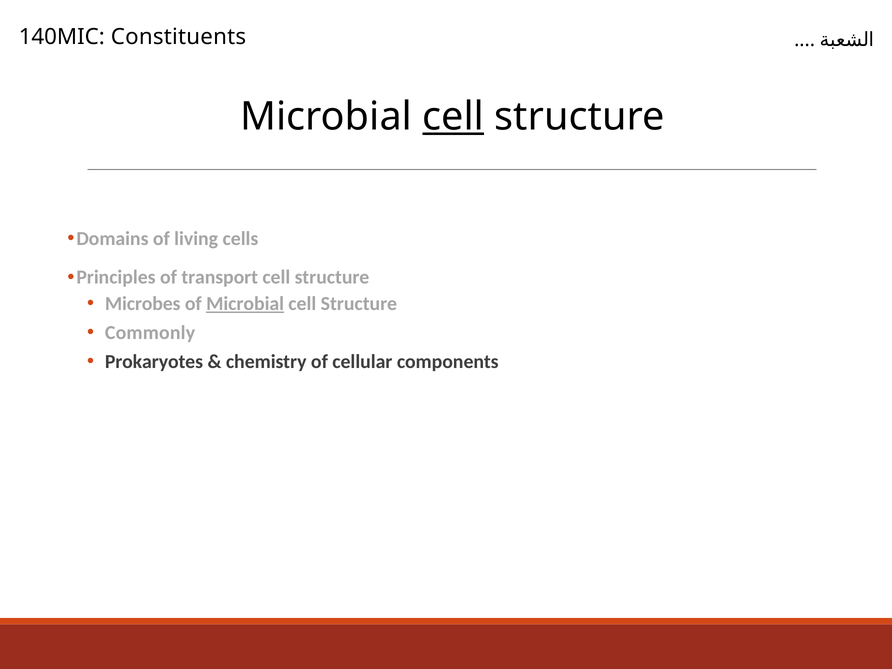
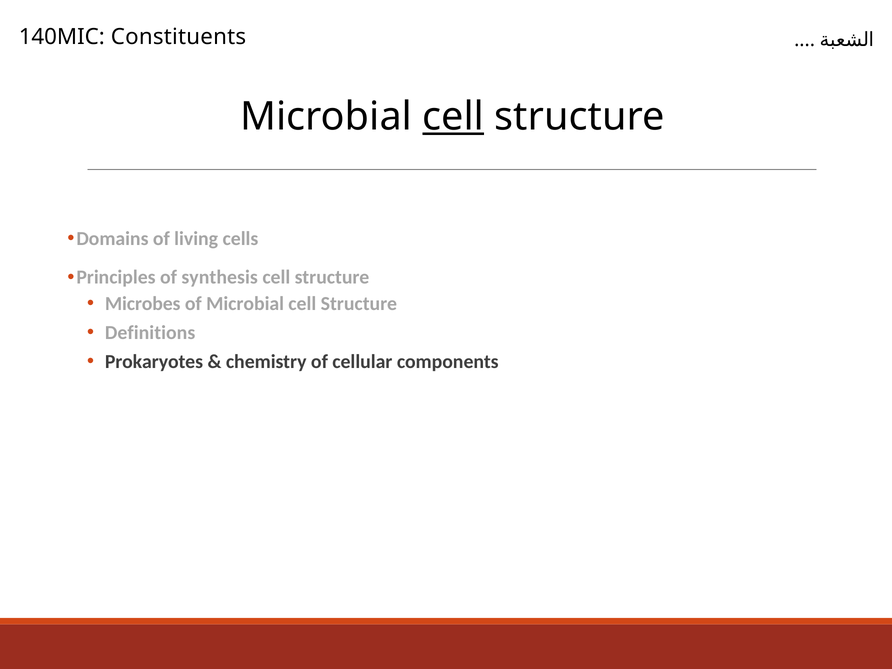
transport: transport -> synthesis
Microbial at (245, 304) underline: present -> none
Commonly: Commonly -> Definitions
